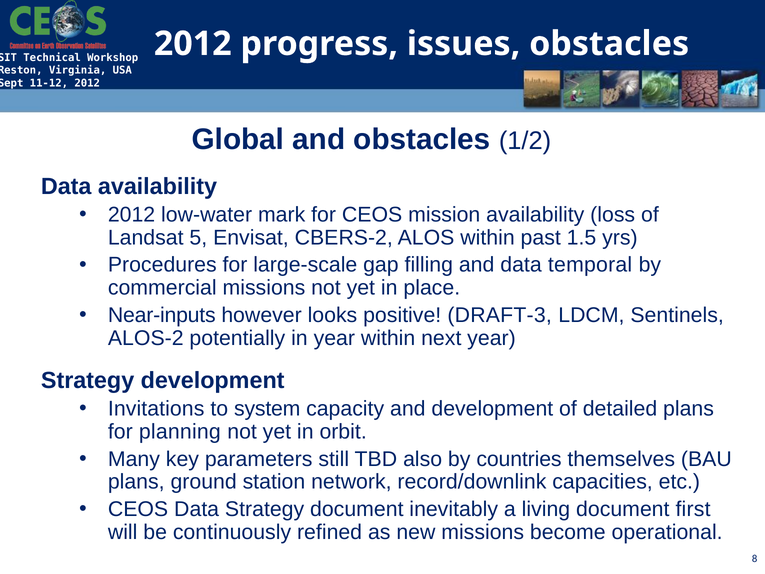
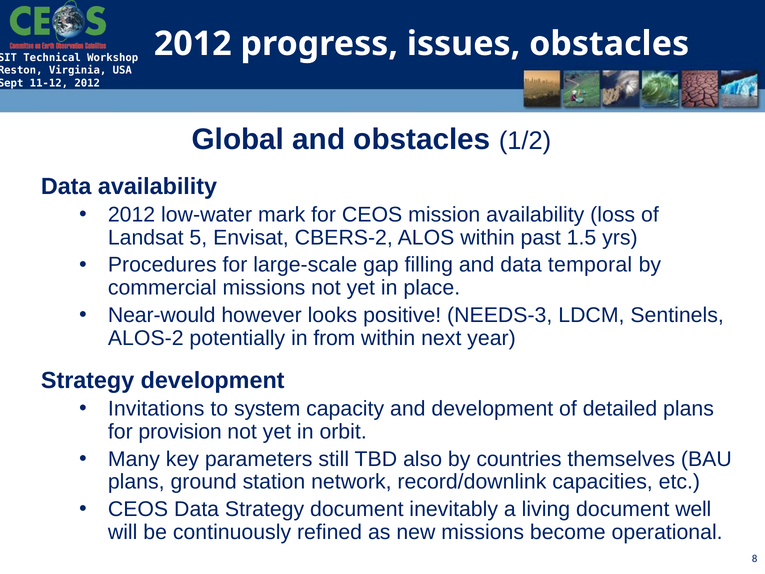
Near-inputs: Near-inputs -> Near-would
DRAFT-3: DRAFT-3 -> NEEDS-3
in year: year -> from
planning: planning -> provision
first: first -> well
